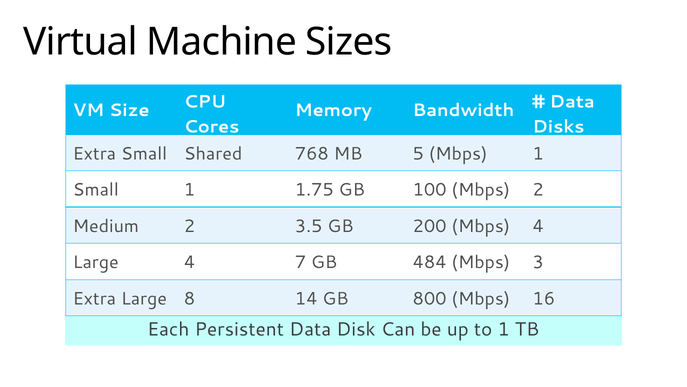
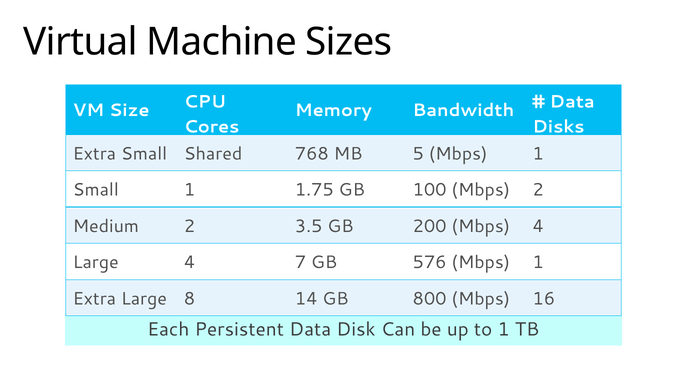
484: 484 -> 576
3 at (538, 262): 3 -> 1
